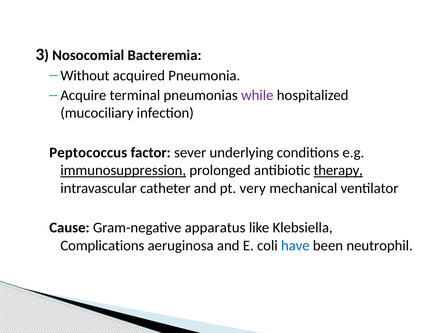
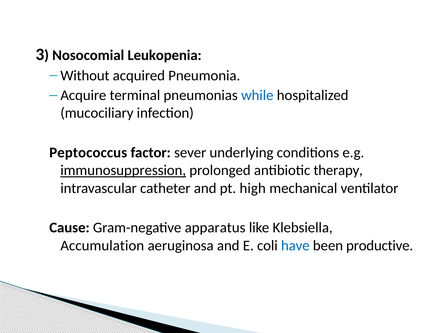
Bacteremia: Bacteremia -> Leukopenia
while colour: purple -> blue
therapy underline: present -> none
very: very -> high
Complications: Complications -> Accumulation
neutrophil: neutrophil -> productive
